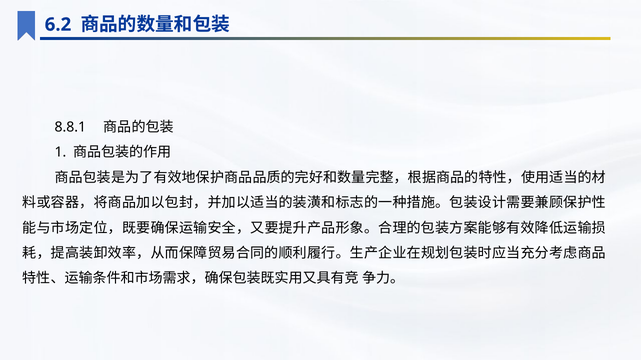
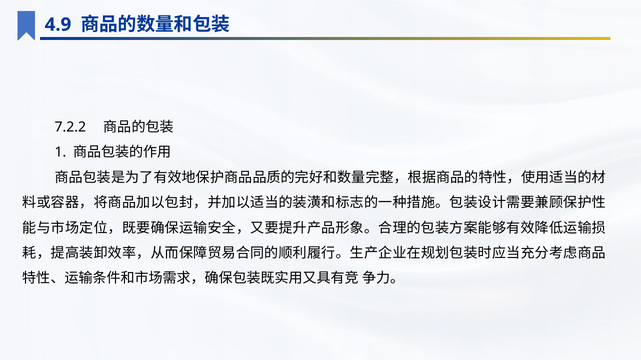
6.2: 6.2 -> 4.9
8.8.1: 8.8.1 -> 7.2.2
